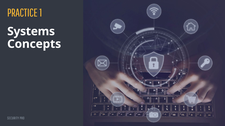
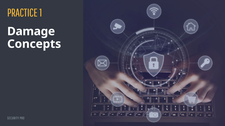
Systems: Systems -> Damage
